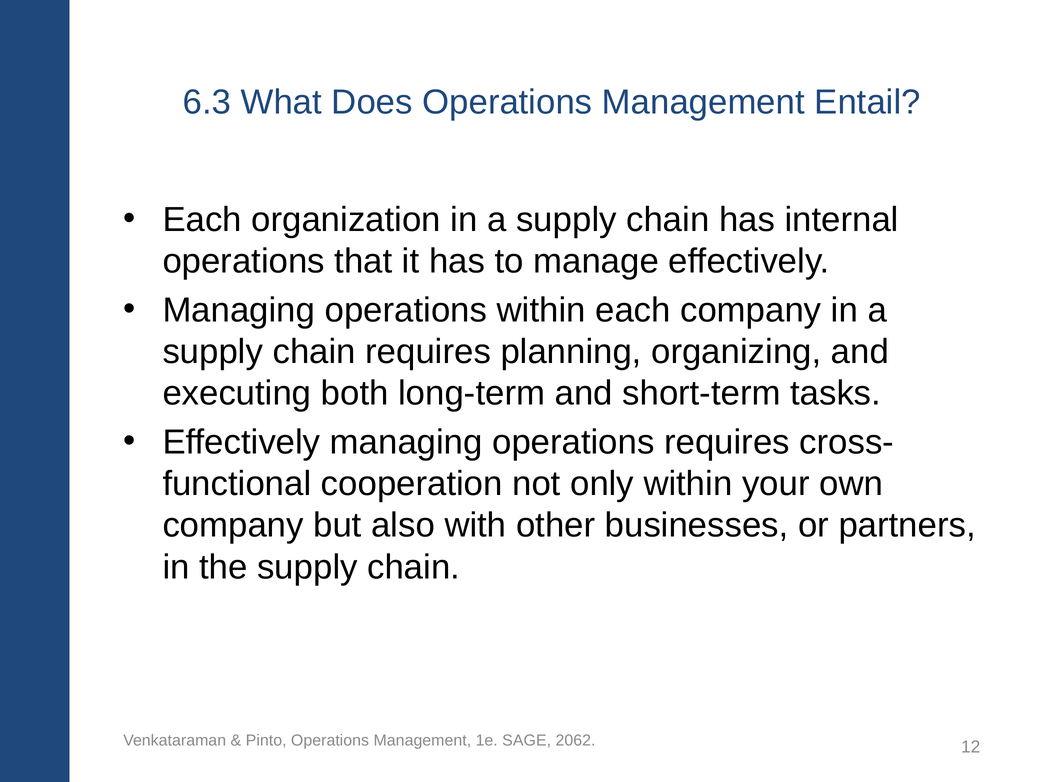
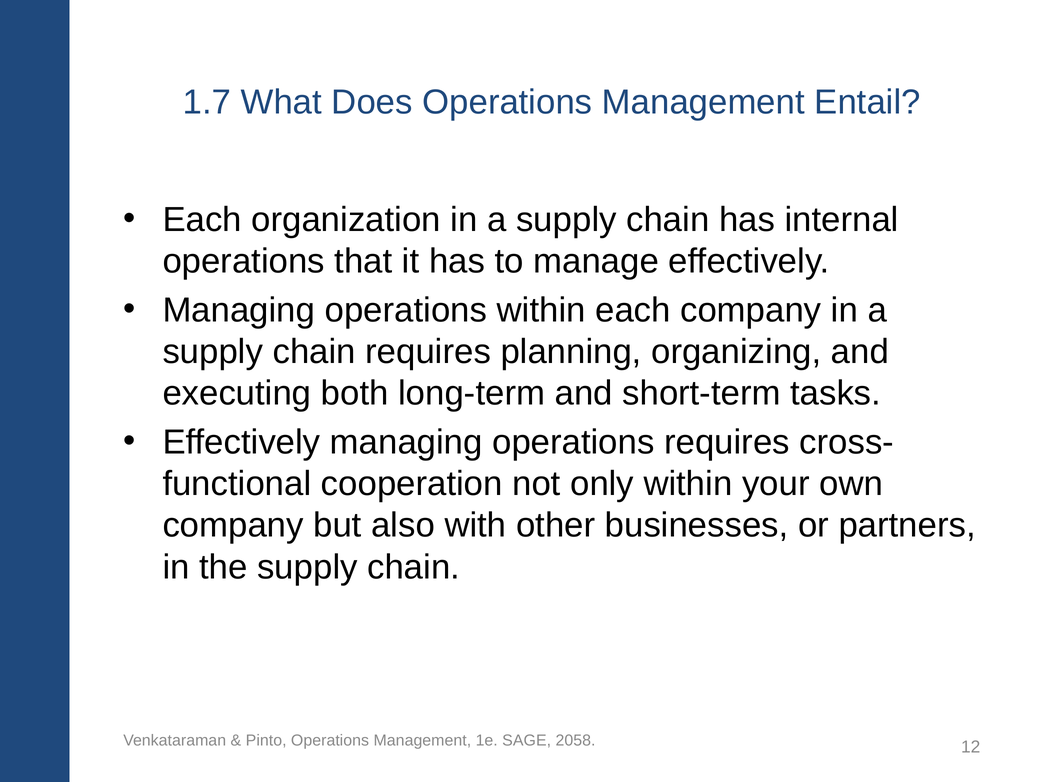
6.3: 6.3 -> 1.7
2062: 2062 -> 2058
